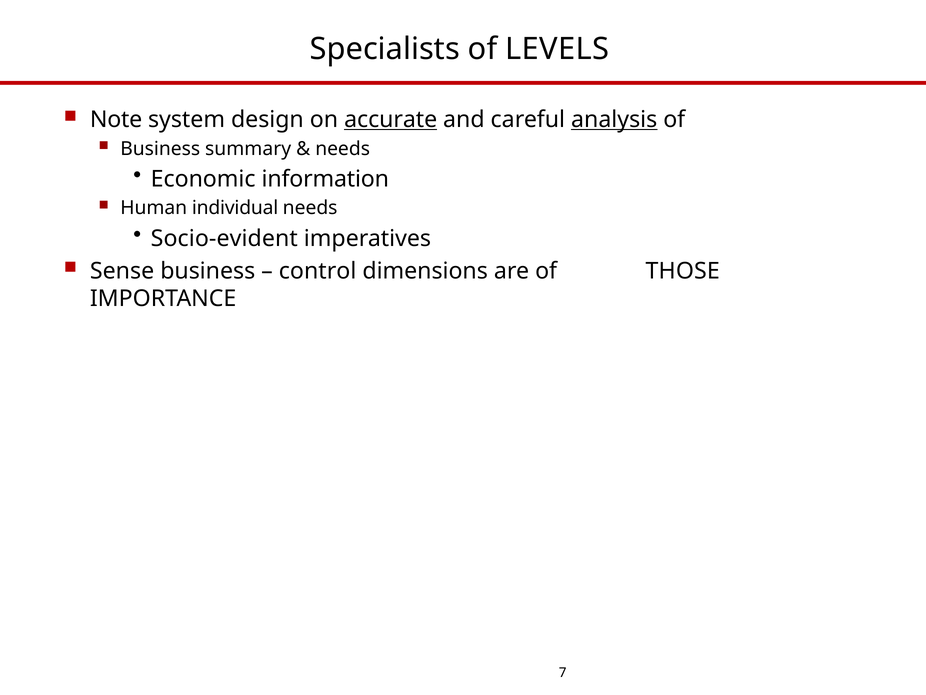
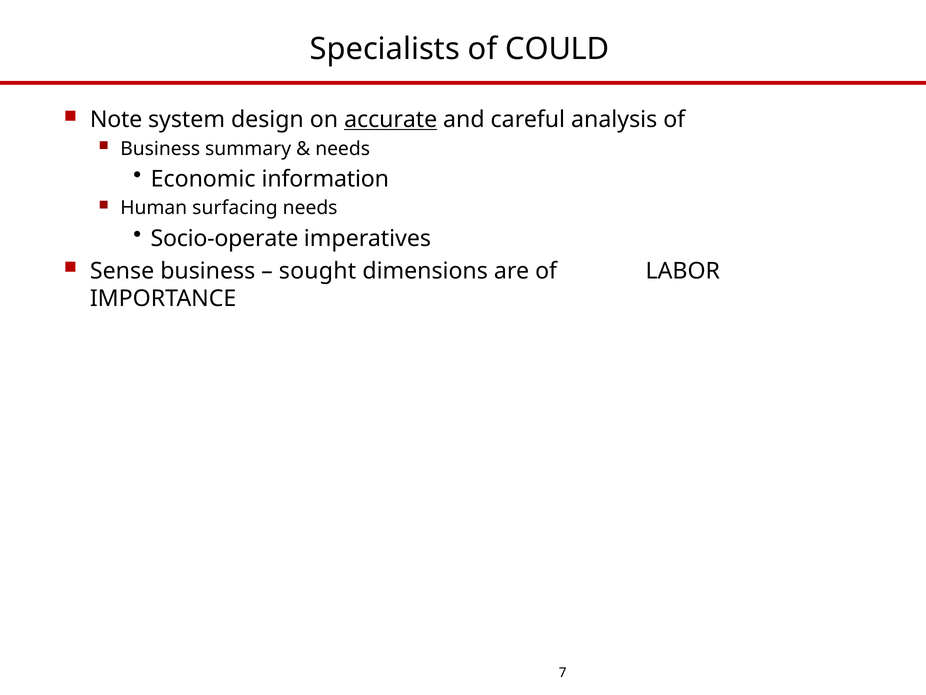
LEVELS: LEVELS -> COULD
analysis underline: present -> none
individual: individual -> surfacing
Socio-evident: Socio-evident -> Socio-operate
control: control -> sought
THOSE: THOSE -> LABOR
